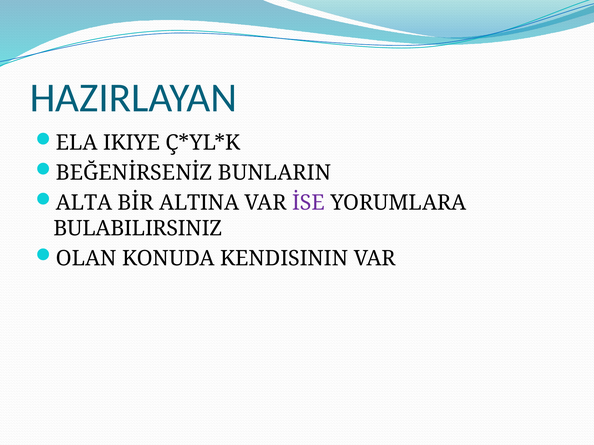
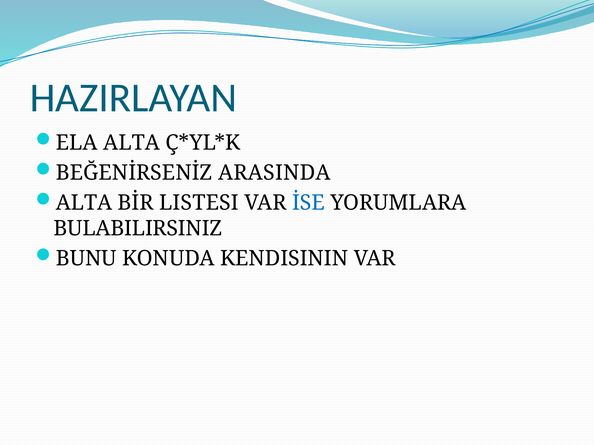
ELA IKIYE: IKIYE -> ALTA
BUNLARIN: BUNLARIN -> ARASINDA
ALTINA: ALTINA -> LISTESI
İSE colour: purple -> blue
OLAN: OLAN -> BUNU
